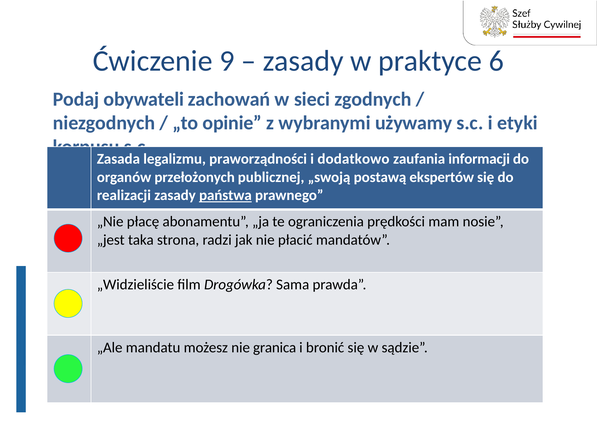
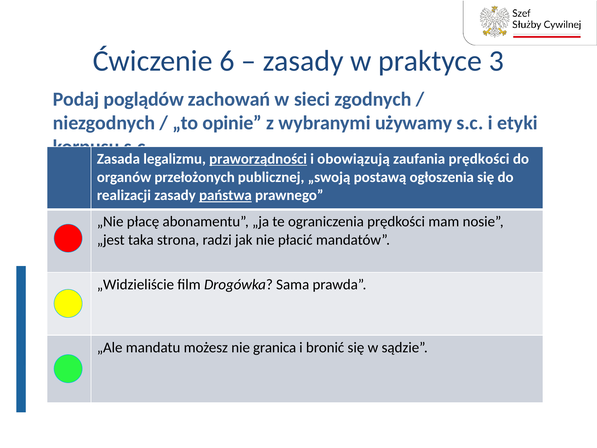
9: 9 -> 6
6: 6 -> 3
obywateli: obywateli -> poglądów
praworządności underline: none -> present
dodatkowo: dodatkowo -> obowiązują
zaufania informacji: informacji -> prędkości
ekspertów: ekspertów -> ogłoszenia
